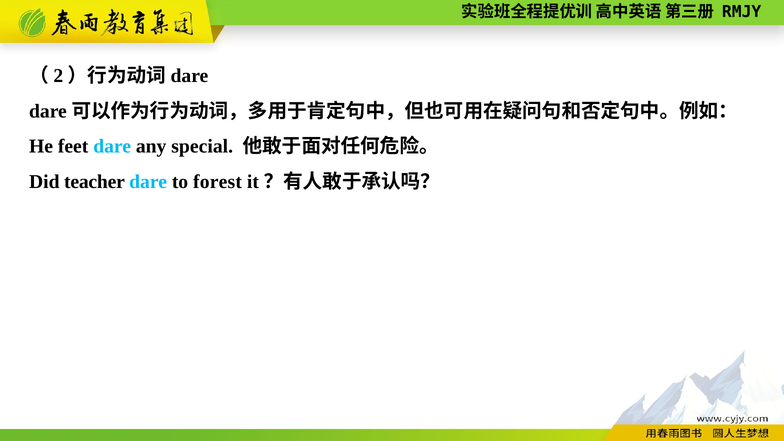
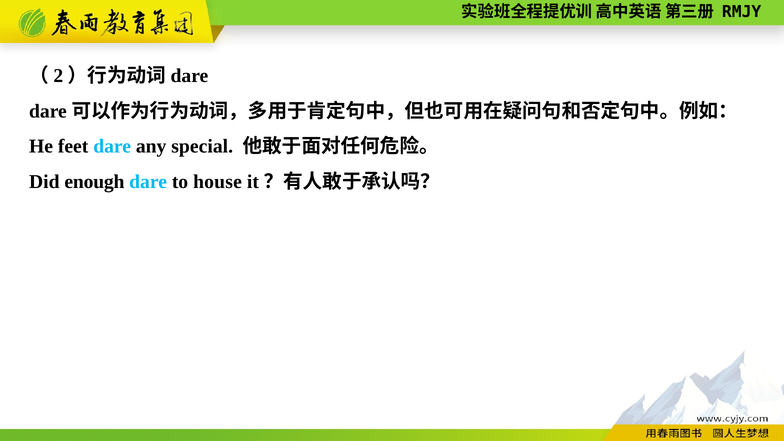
teacher: teacher -> enough
forest: forest -> house
